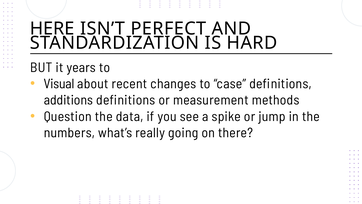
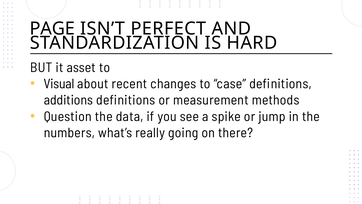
HERE: HERE -> PAGE
years: years -> asset
